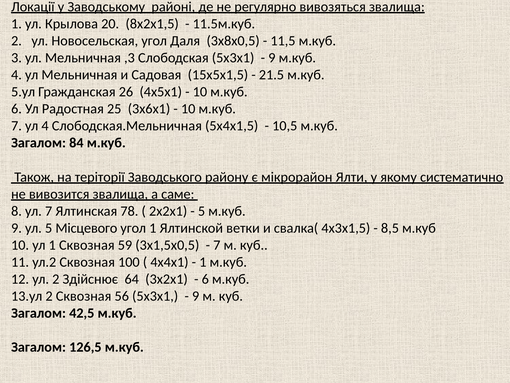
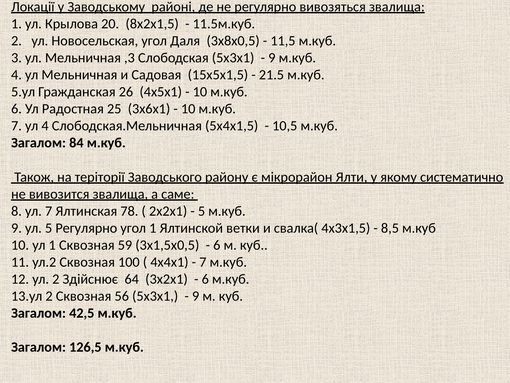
5 Місцевого: Місцевого -> Регулярно
7 at (217, 245): 7 -> 6
1 at (203, 262): 1 -> 7
